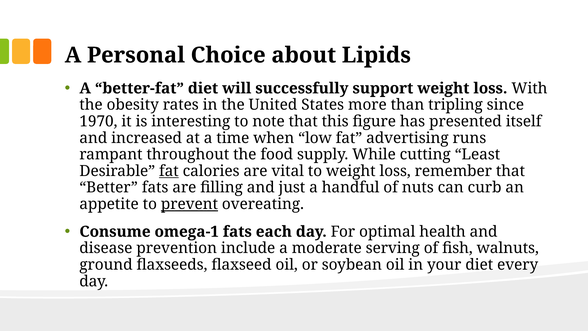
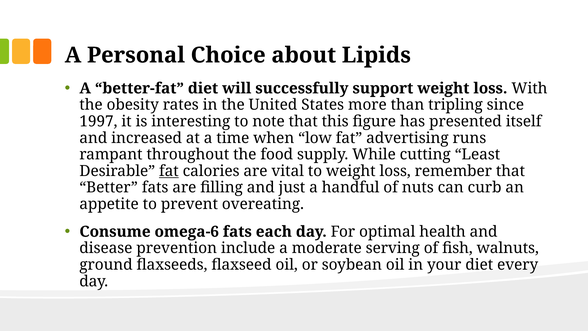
1970: 1970 -> 1997
prevent underline: present -> none
omega-1: omega-1 -> omega-6
